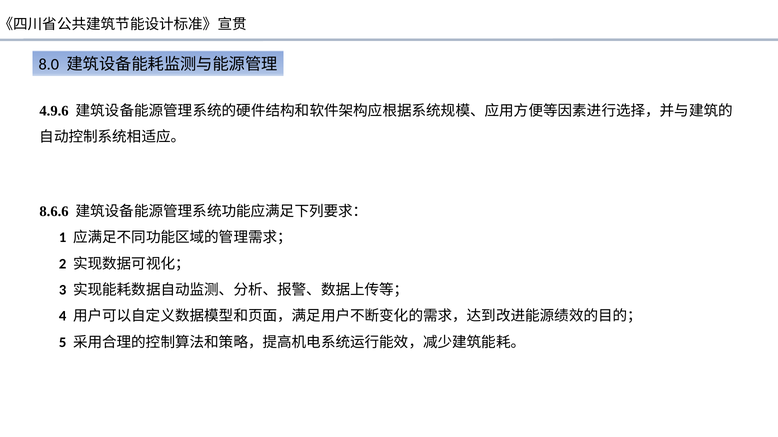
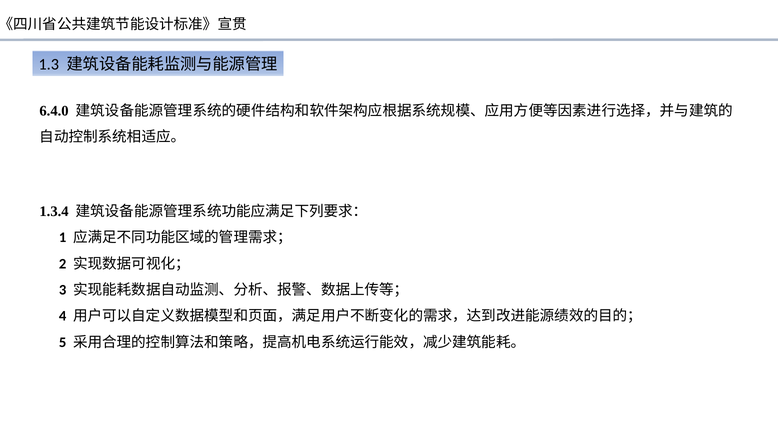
8.0: 8.0 -> 1.3
4.9.6: 4.9.6 -> 6.4.0
8.6.6: 8.6.6 -> 1.3.4
